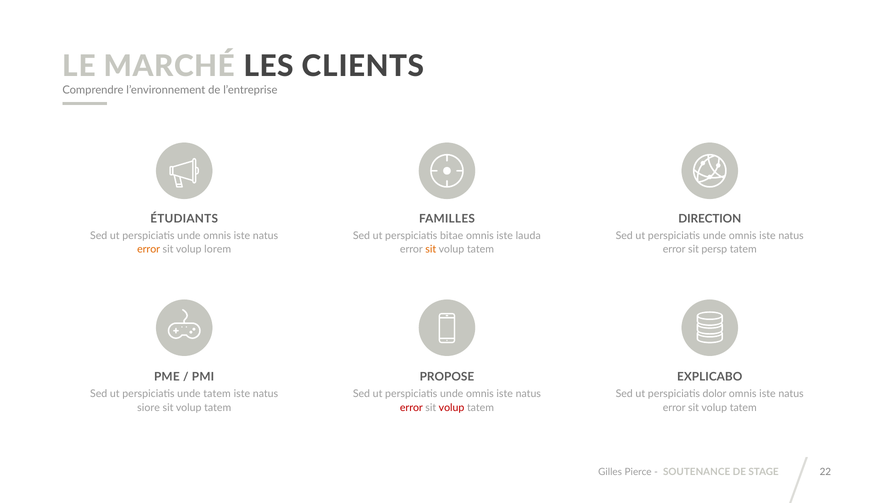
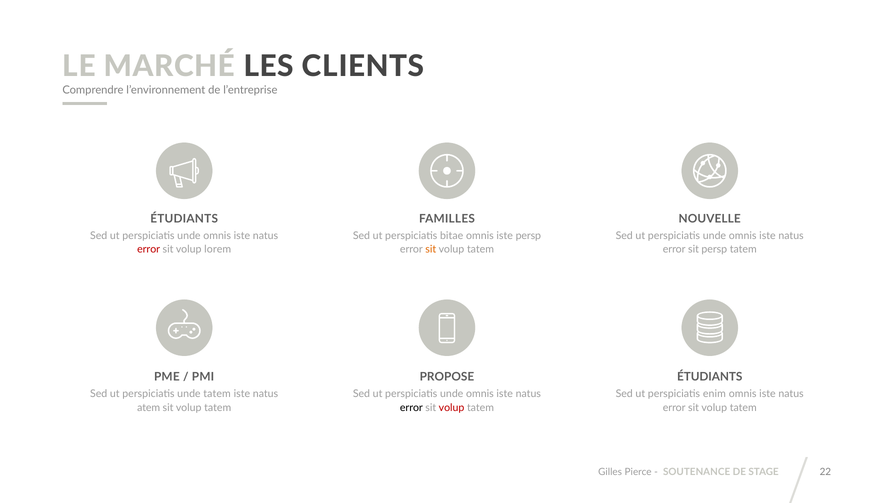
DIRECTION: DIRECTION -> NOUVELLE
iste lauda: lauda -> persp
error at (149, 249) colour: orange -> red
EXPLICABO at (710, 377): EXPLICABO -> ÉTUDIANTS
dolor: dolor -> enim
siore: siore -> atem
error at (411, 407) colour: red -> black
